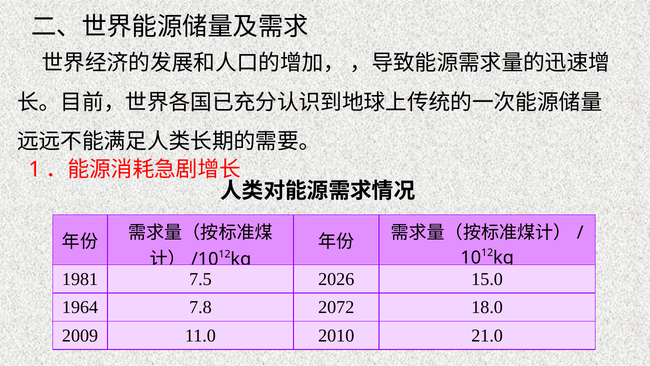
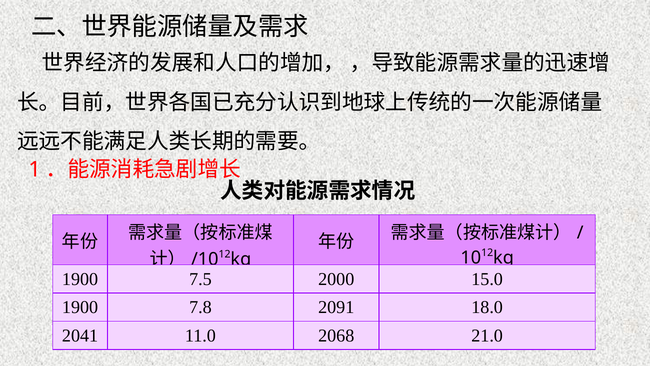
1981 at (80, 279): 1981 -> 1900
2026: 2026 -> 2000
1964 at (80, 307): 1964 -> 1900
2072: 2072 -> 2091
2009: 2009 -> 2041
2010: 2010 -> 2068
